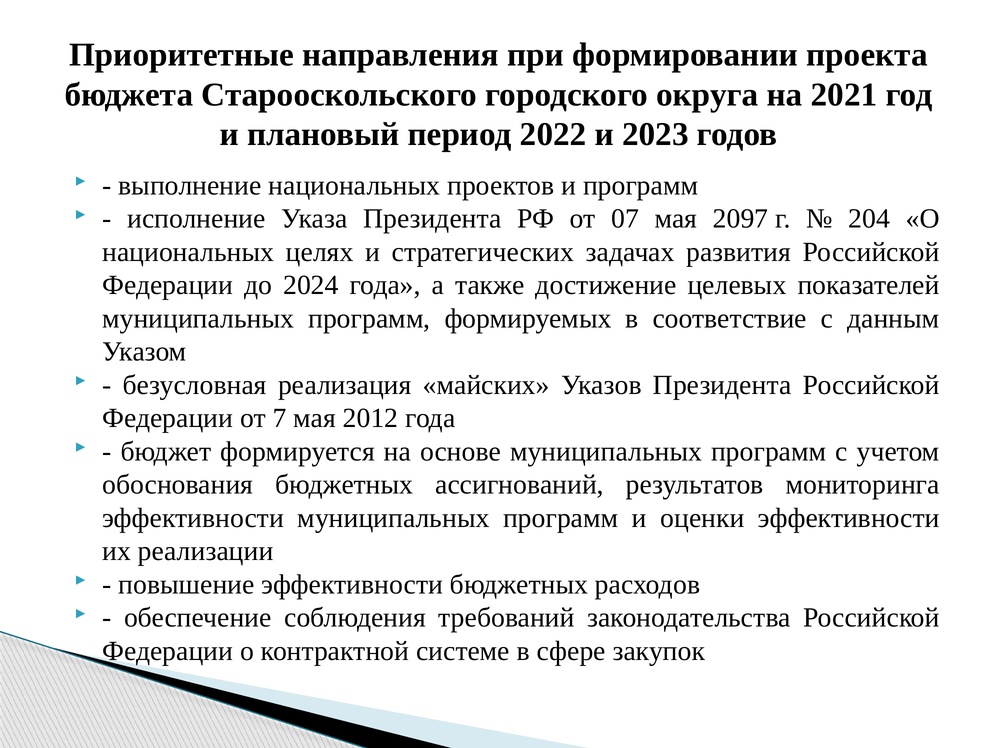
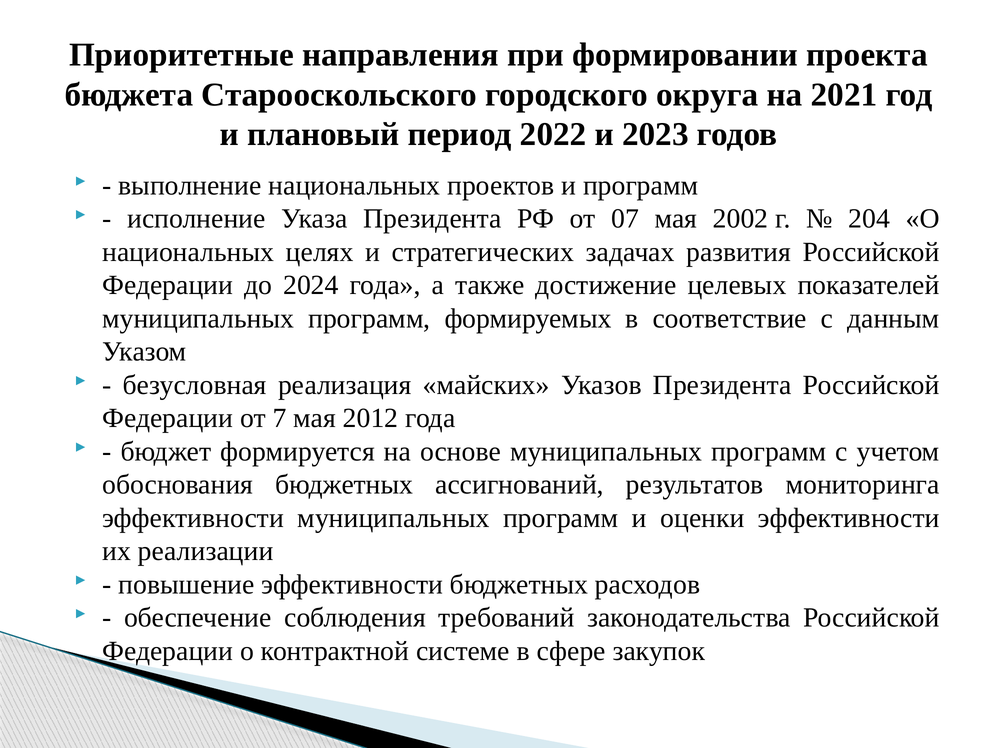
2097: 2097 -> 2002
